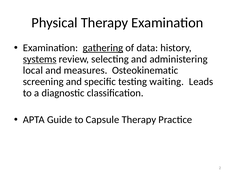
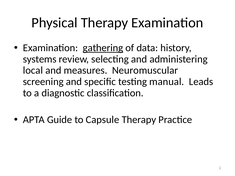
systems underline: present -> none
Osteokinematic: Osteokinematic -> Neuromuscular
waiting: waiting -> manual
